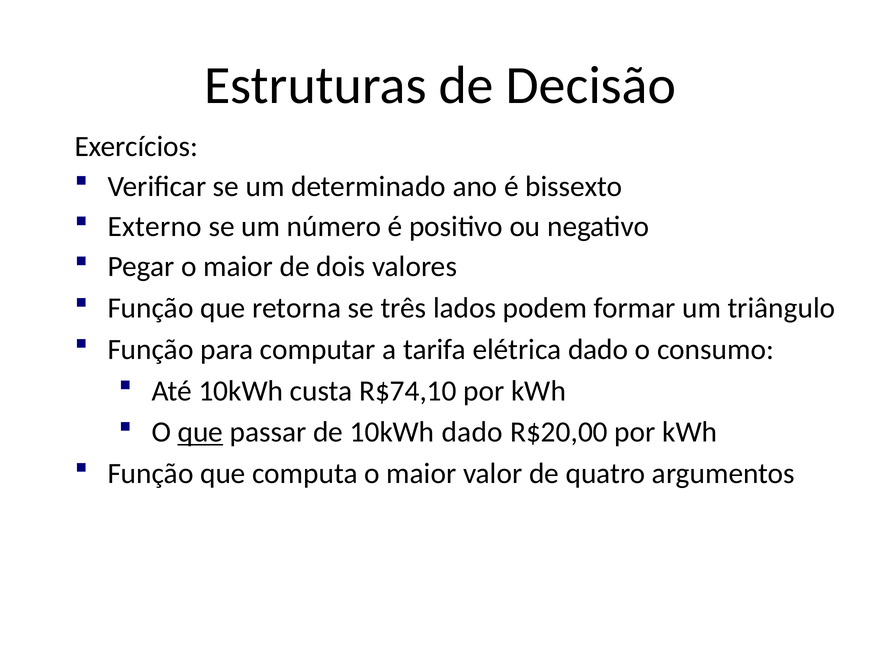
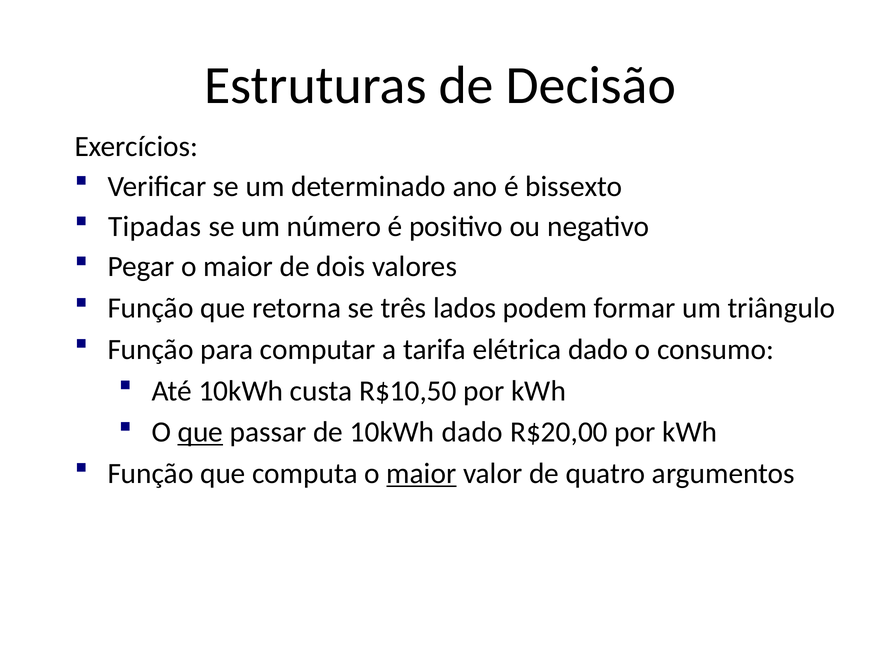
Externo: Externo -> Tipadas
R$74,10: R$74,10 -> R$10,50
maior at (421, 473) underline: none -> present
